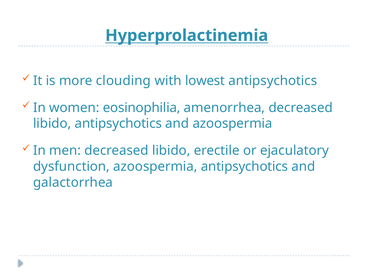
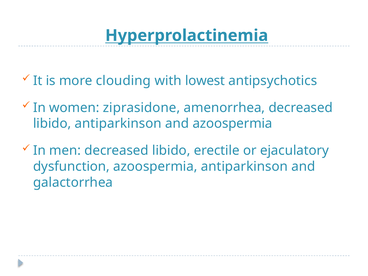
eosinophilia: eosinophilia -> ziprasidone
libido antipsychotics: antipsychotics -> antiparkinson
azoospermia antipsychotics: antipsychotics -> antiparkinson
